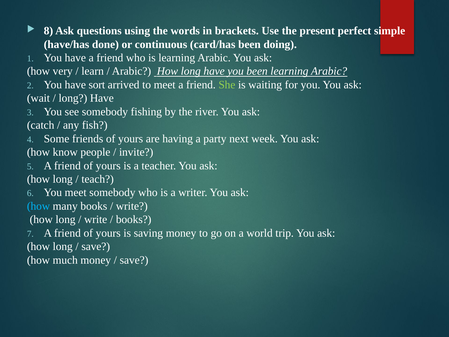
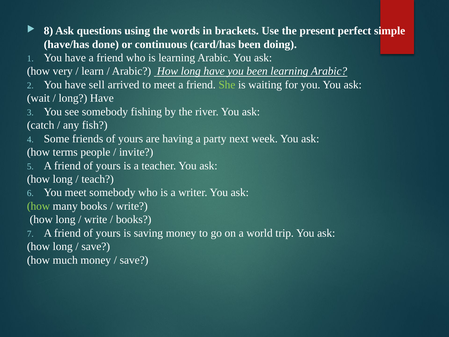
sort: sort -> sell
know: know -> terms
how at (38, 206) colour: light blue -> light green
